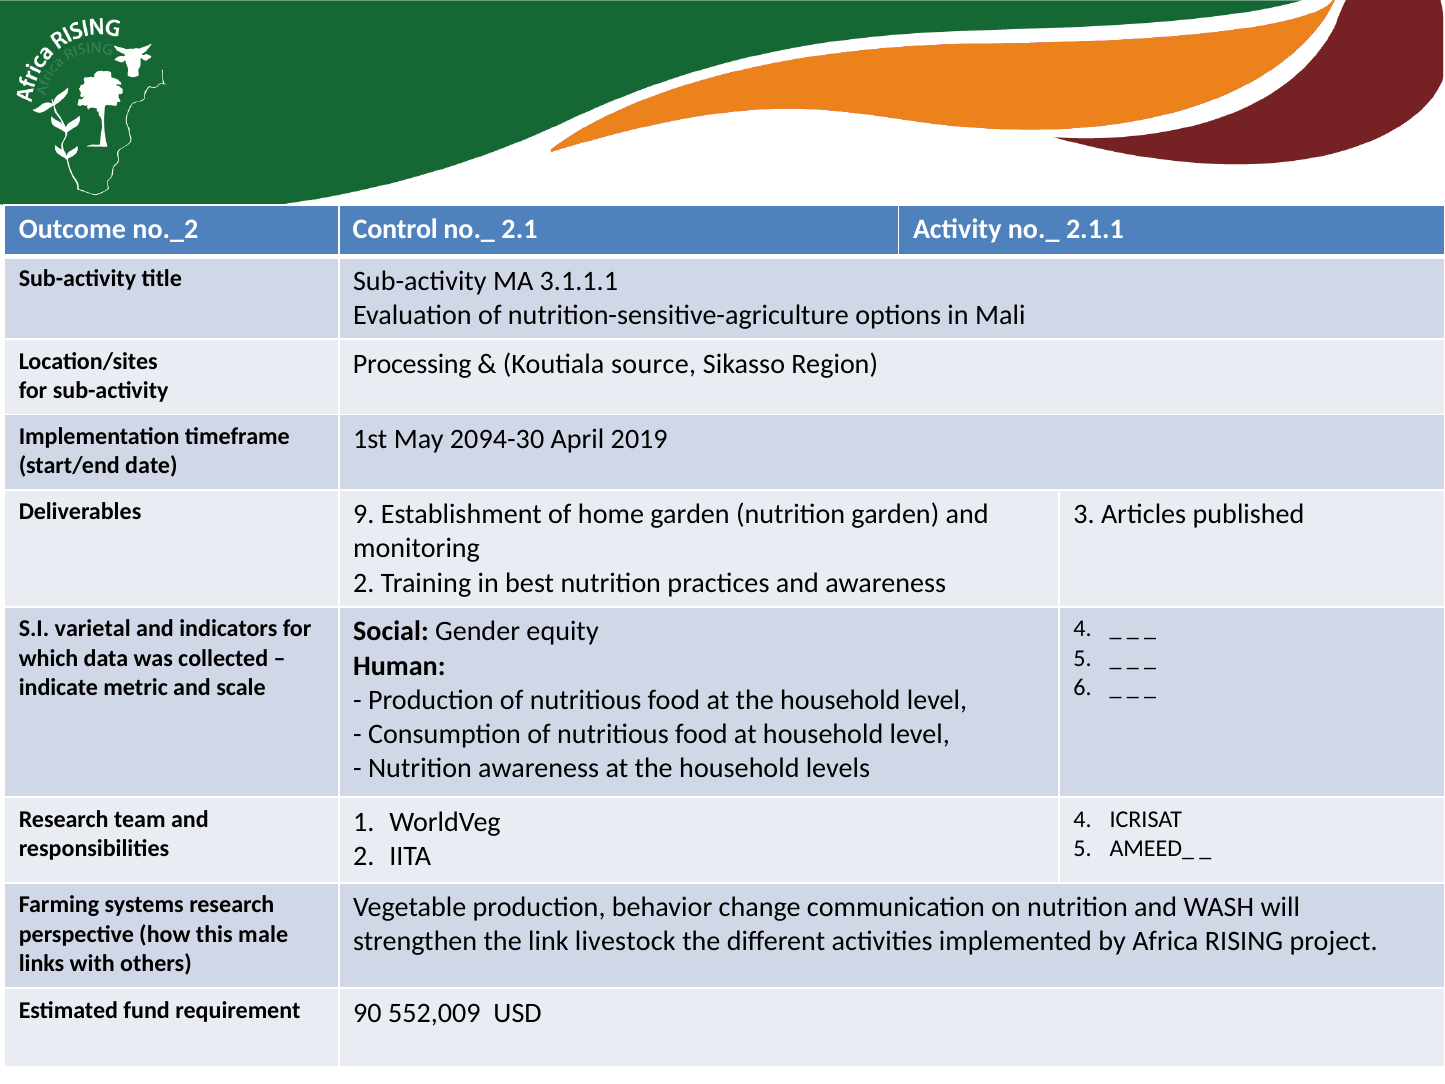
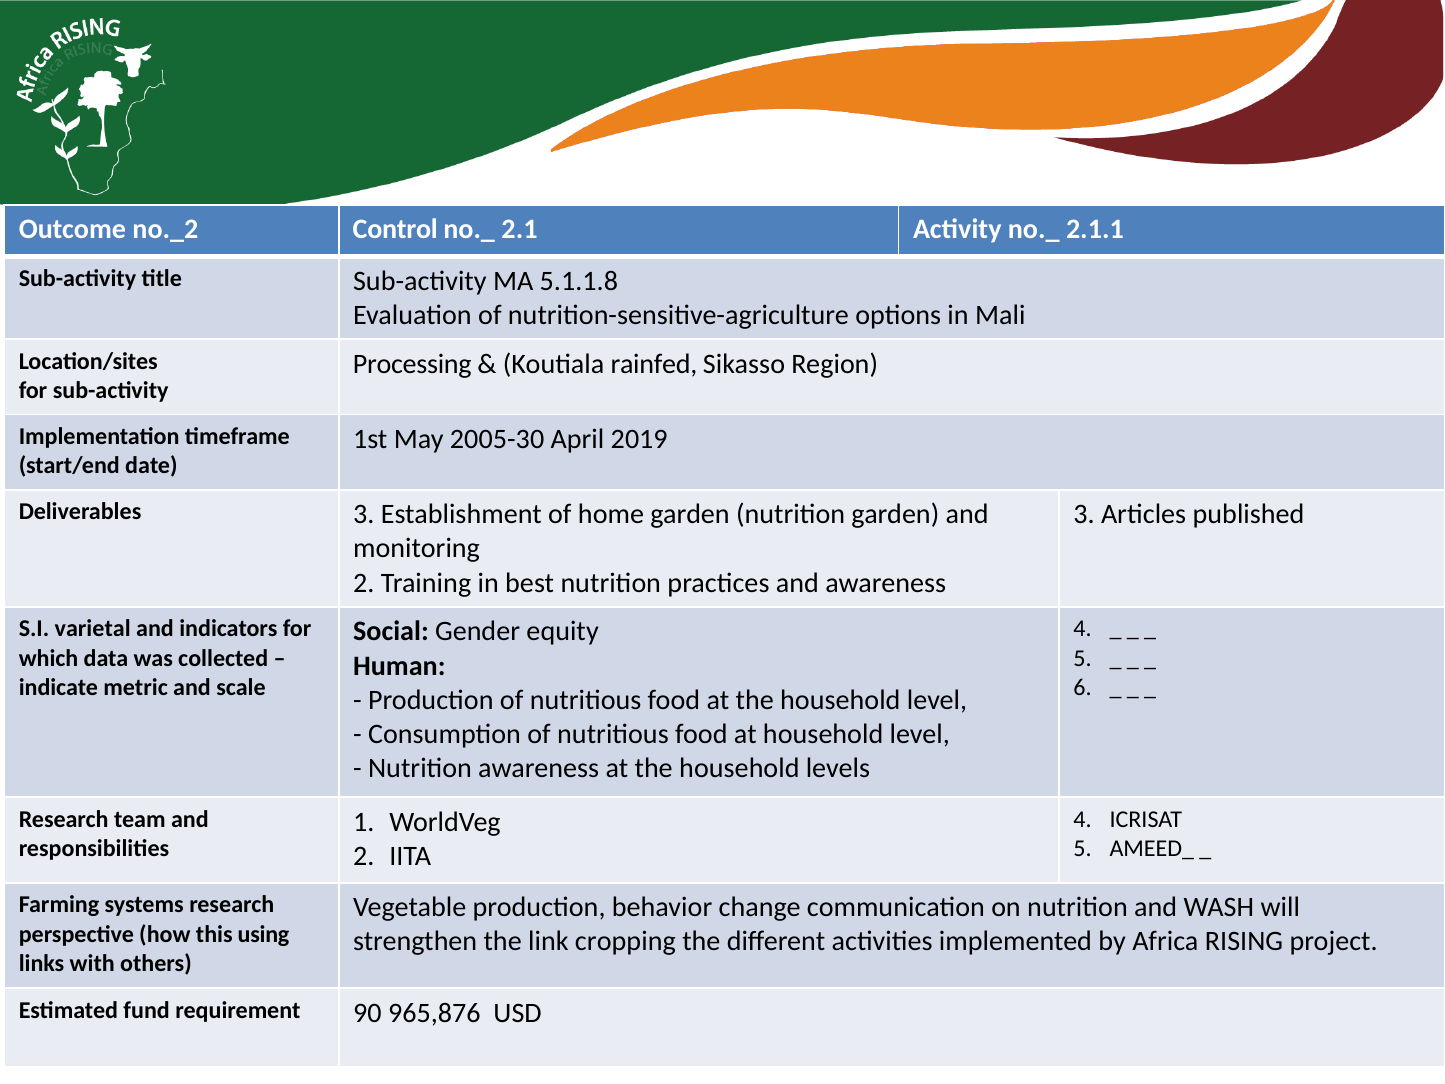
3.1.1.1: 3.1.1.1 -> 5.1.1.8
source: source -> rainfed
2094-30: 2094-30 -> 2005-30
Deliverables 9: 9 -> 3
male: male -> using
livestock: livestock -> cropping
552,009: 552,009 -> 965,876
